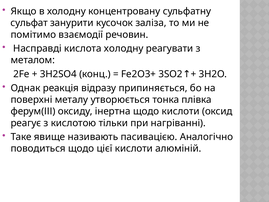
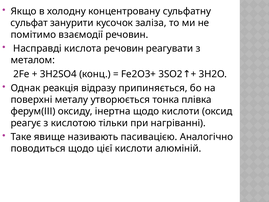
кислота холодну: холодну -> речовин
